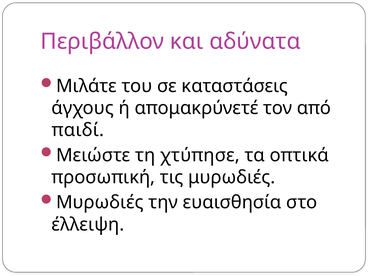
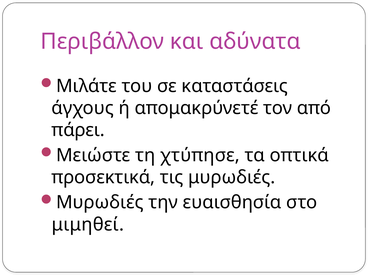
παιδί: παιδί -> πάρει
προσωπική: προσωπική -> προσεκτικά
έλλειψη: έλλειψη -> μιμηθεί
